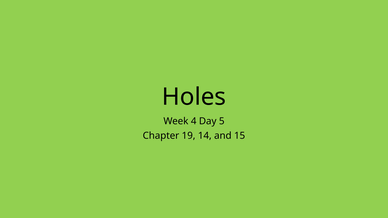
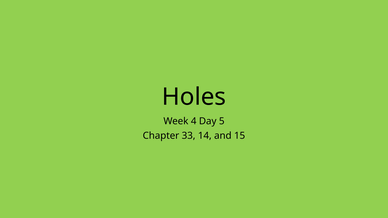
19: 19 -> 33
